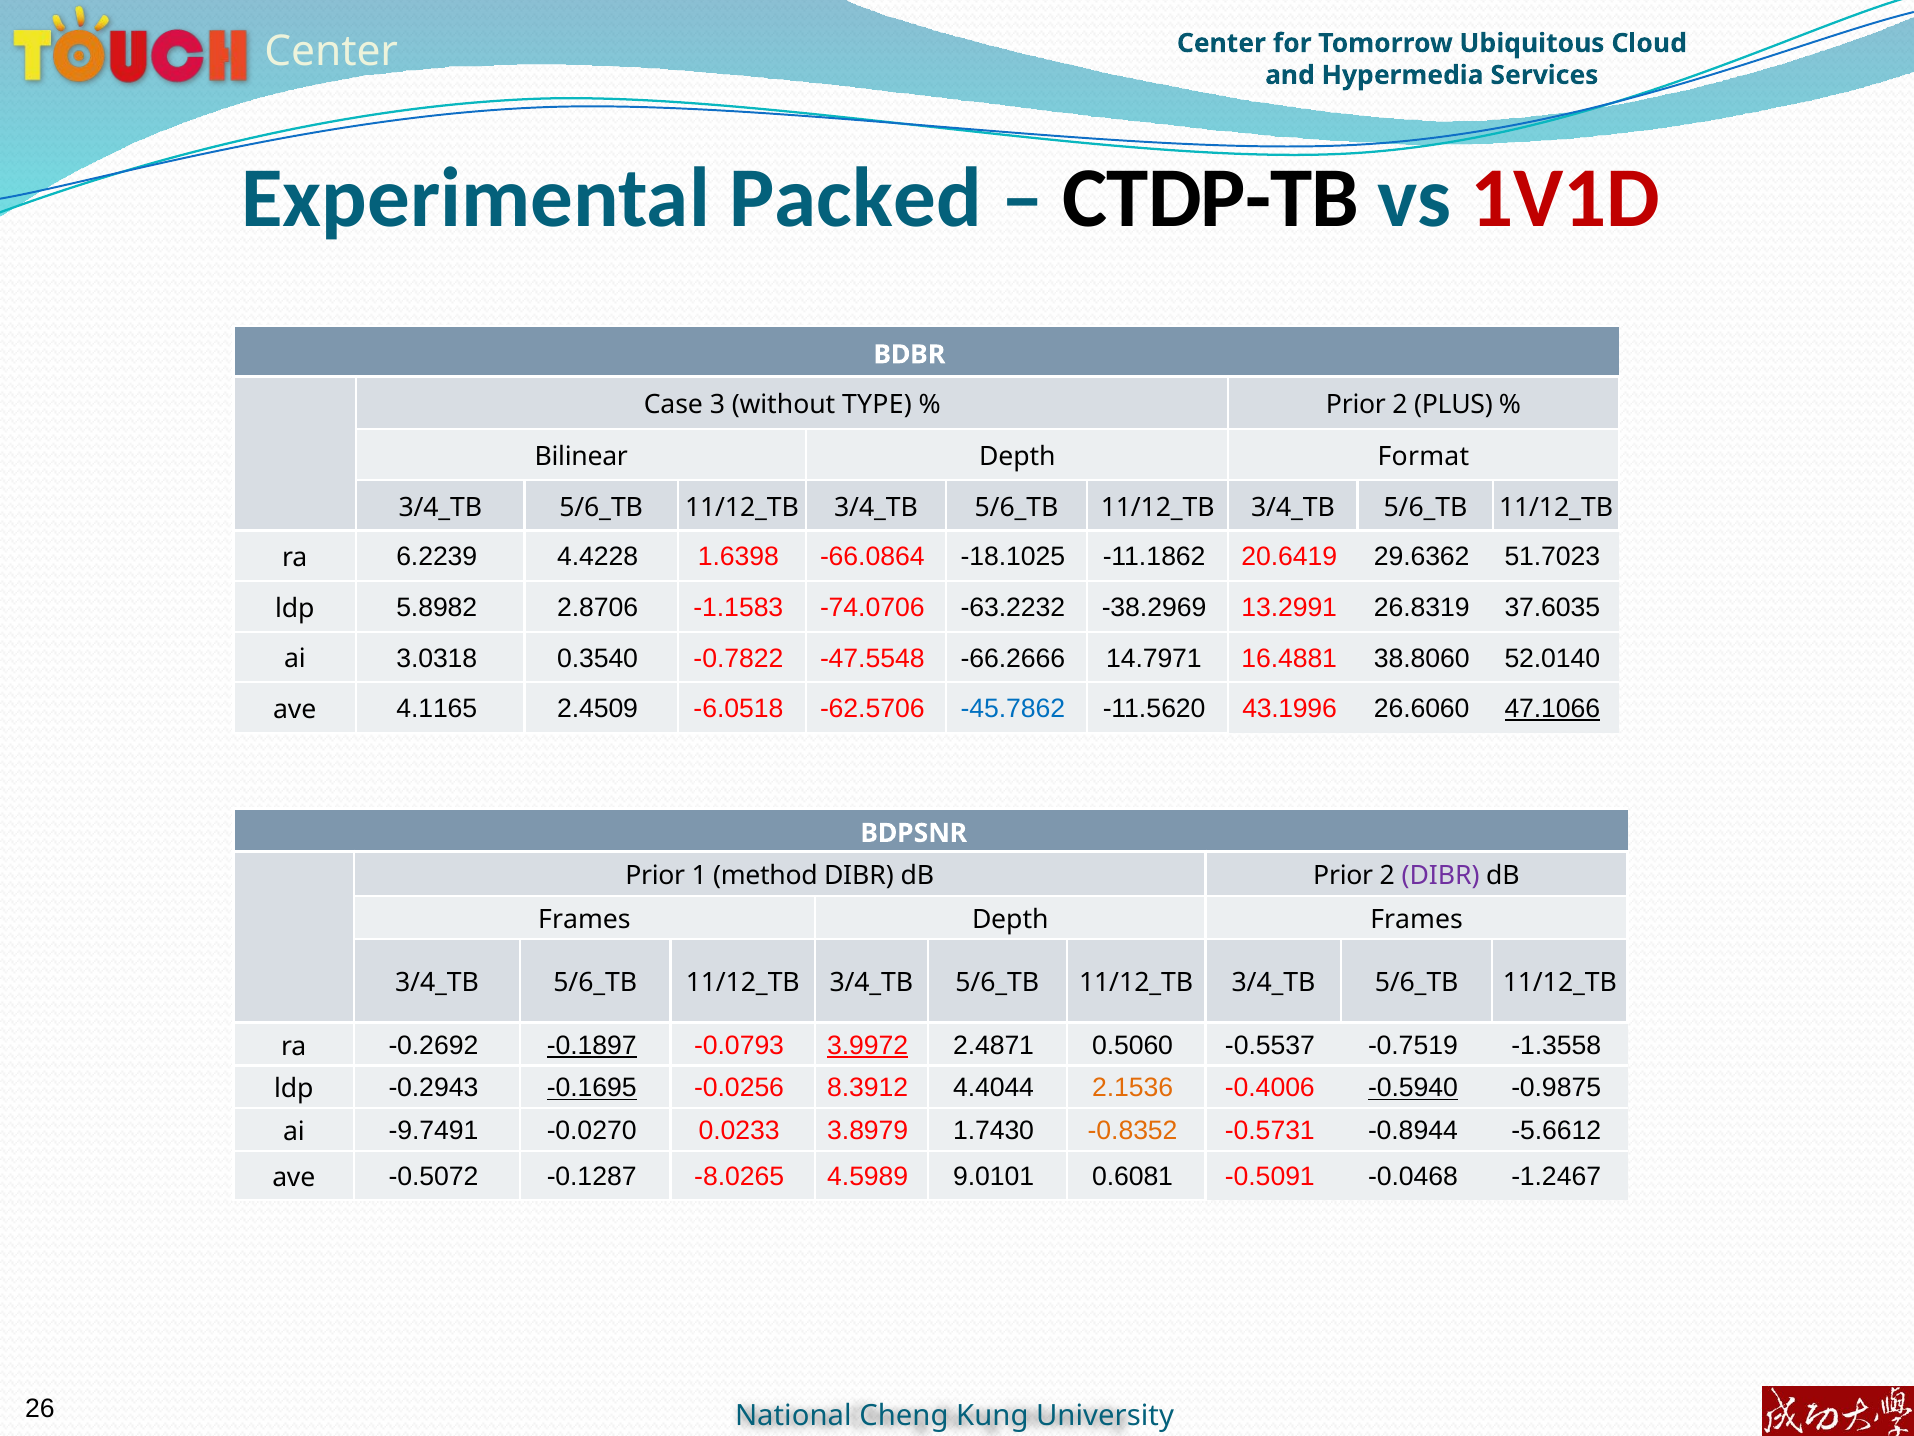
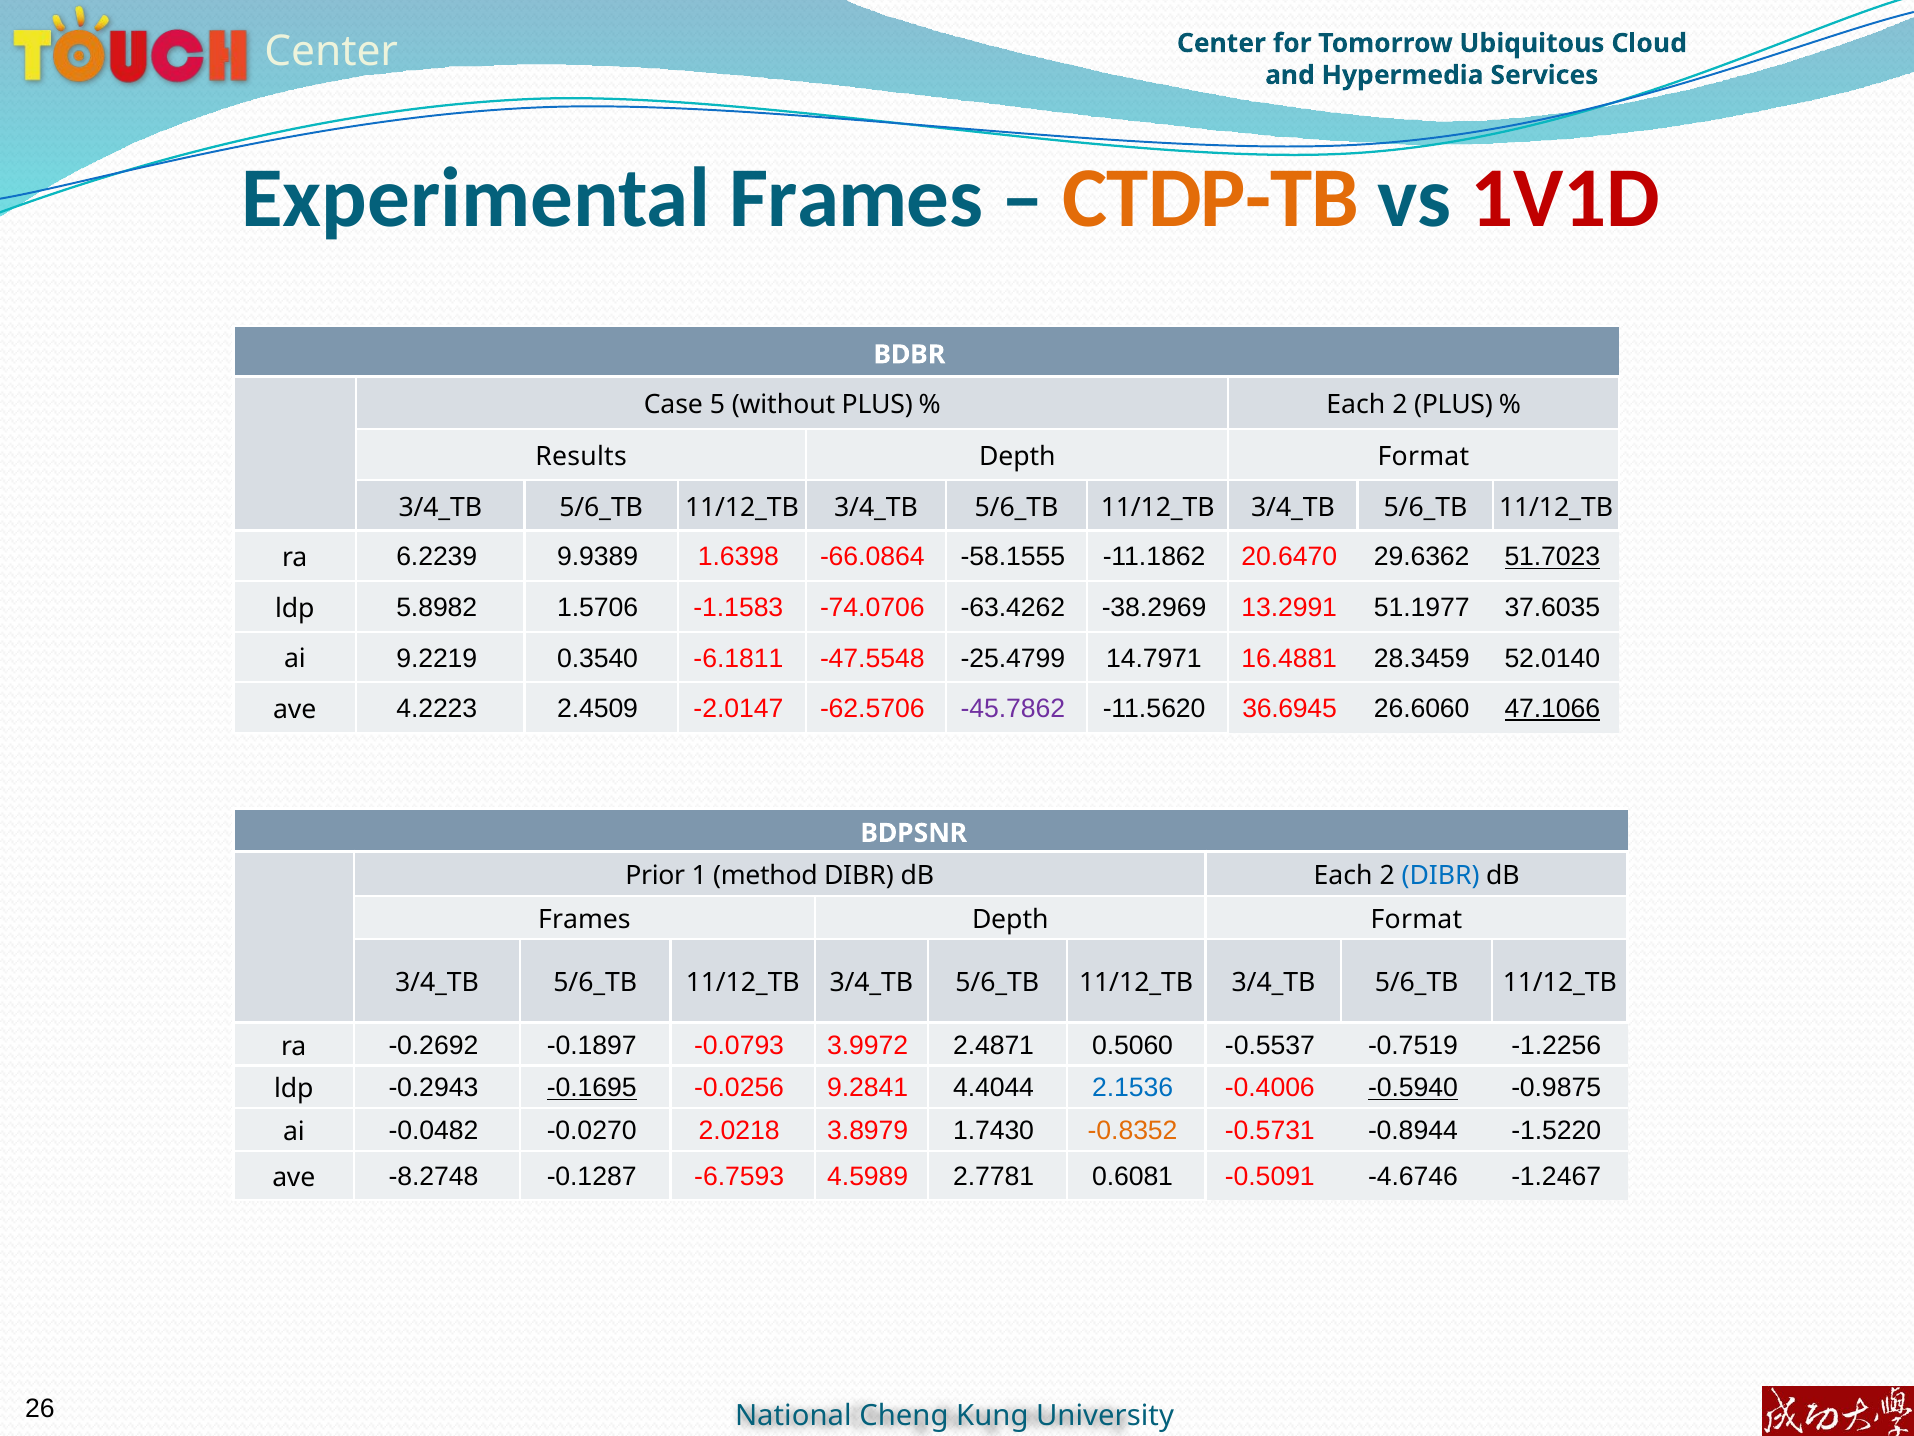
Experimental Packed: Packed -> Frames
CTDP-TB colour: black -> orange
3: 3 -> 5
without TYPE: TYPE -> PLUS
Prior at (1356, 405): Prior -> Each
Bilinear: Bilinear -> Results
4.4228: 4.4228 -> 9.9389
-18.1025: -18.1025 -> -58.1555
20.6419: 20.6419 -> 20.6470
51.7023 underline: none -> present
2.8706: 2.8706 -> 1.5706
-63.2232: -63.2232 -> -63.4262
26.8319: 26.8319 -> 51.1977
3.0318: 3.0318 -> 9.2219
-0.7822: -0.7822 -> -6.1811
-66.2666: -66.2666 -> -25.4799
38.8060: 38.8060 -> 28.3459
4.1165: 4.1165 -> 4.2223
-6.0518: -6.0518 -> -2.0147
-45.7862 colour: blue -> purple
43.1996: 43.1996 -> 36.6945
dB Prior: Prior -> Each
DIBR at (1441, 876) colour: purple -> blue
Frames at (1417, 919): Frames -> Format
-0.1897 underline: present -> none
3.9972 underline: present -> none
-1.3558: -1.3558 -> -1.2256
8.3912: 8.3912 -> 9.2841
2.1536 colour: orange -> blue
-9.7491: -9.7491 -> -0.0482
0.0233: 0.0233 -> 2.0218
-5.6612: -5.6612 -> -1.5220
-0.5072: -0.5072 -> -8.2748
-8.0265: -8.0265 -> -6.7593
9.0101: 9.0101 -> 2.7781
-0.0468: -0.0468 -> -4.6746
